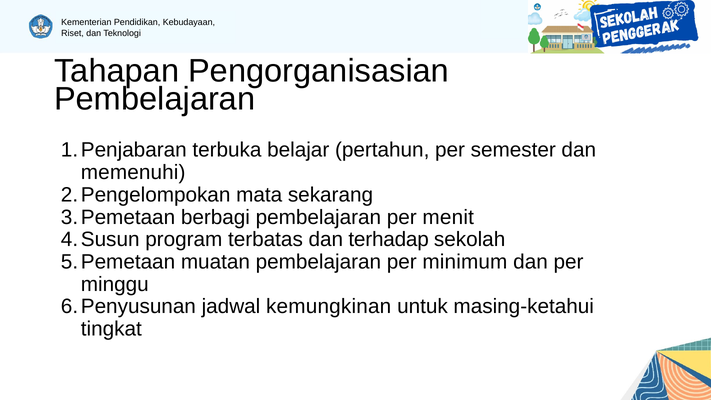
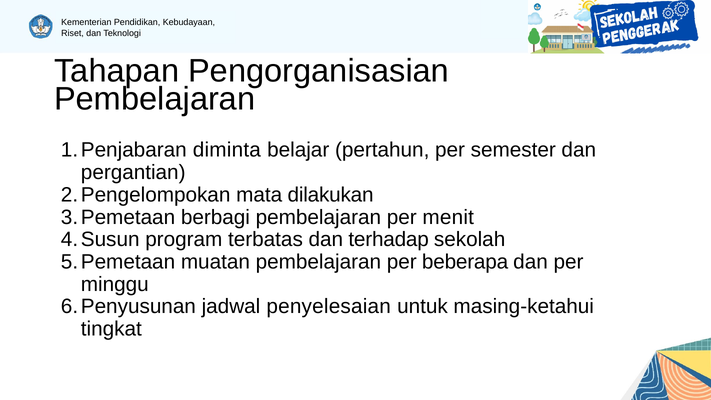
terbuka: terbuka -> diminta
memenuhi: memenuhi -> pergantian
sekarang: sekarang -> dilakukan
minimum: minimum -> beberapa
kemungkinan: kemungkinan -> penyelesaian
